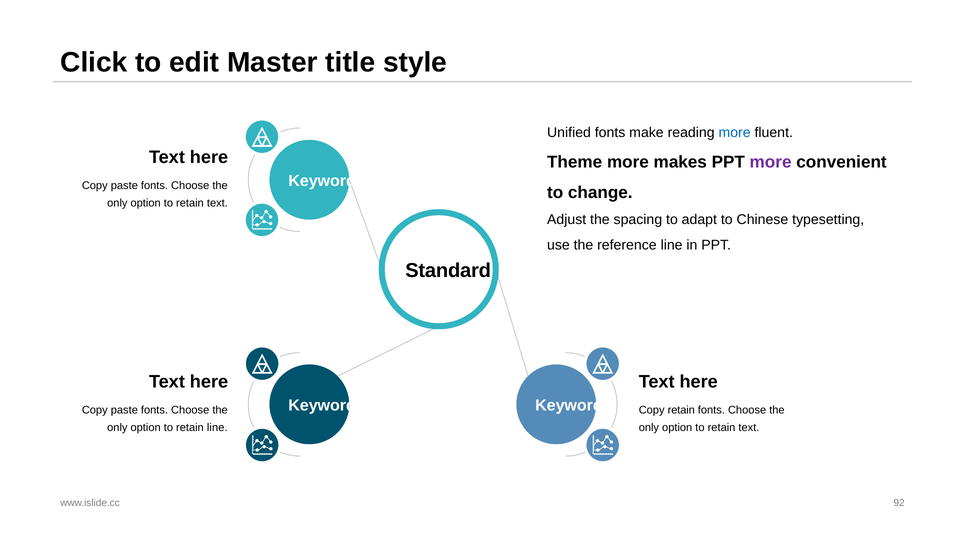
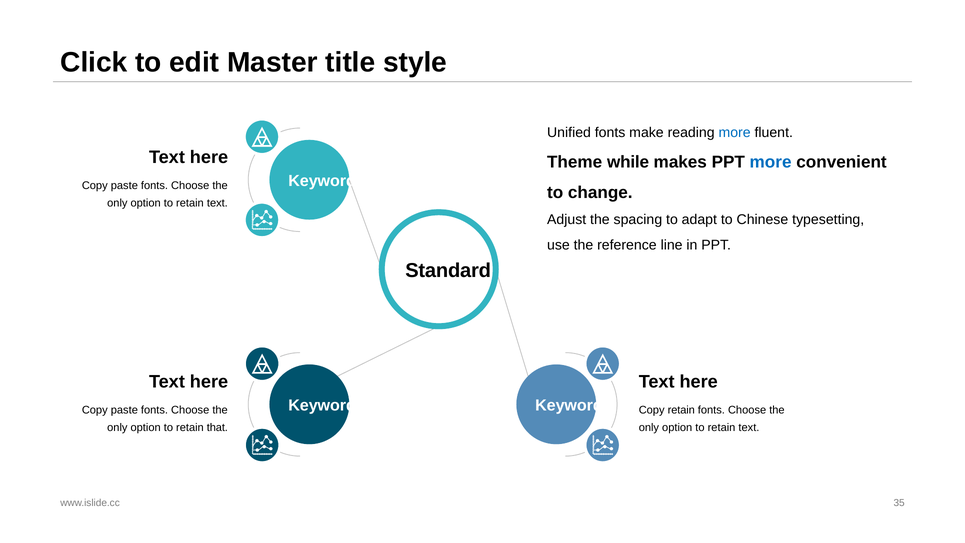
Theme more: more -> while
more at (771, 162) colour: purple -> blue
retain line: line -> that
92: 92 -> 35
